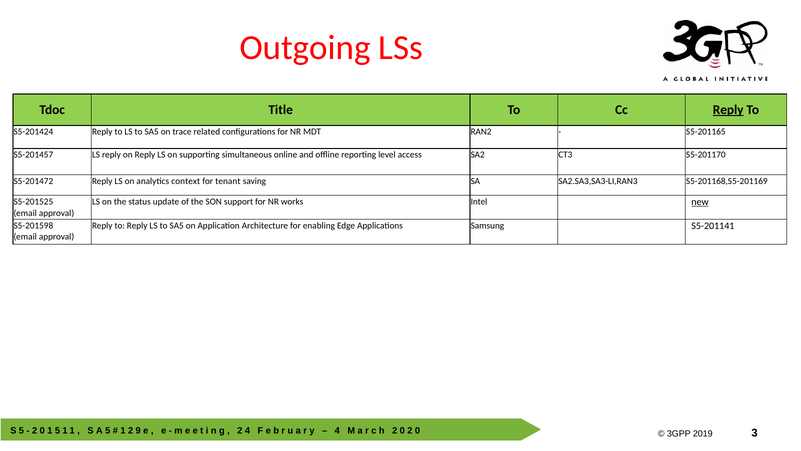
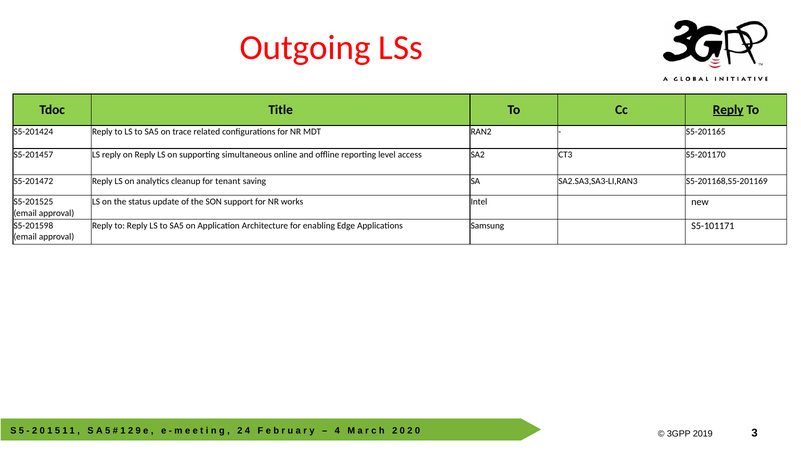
context: context -> cleanup
new underline: present -> none
S5-201141: S5-201141 -> S5-101171
